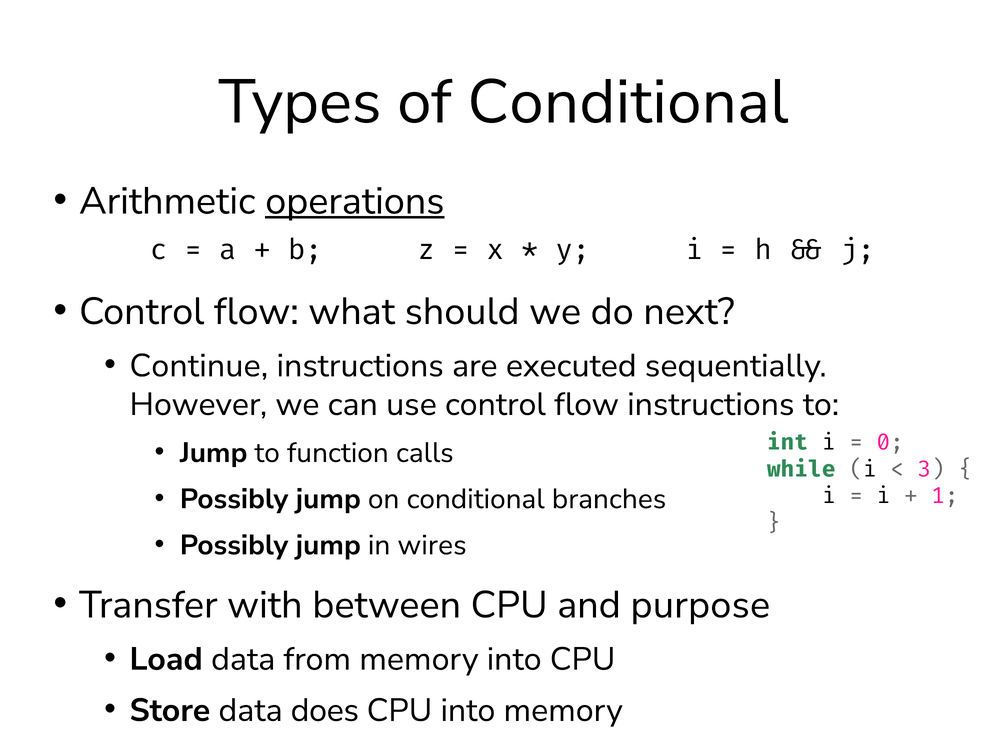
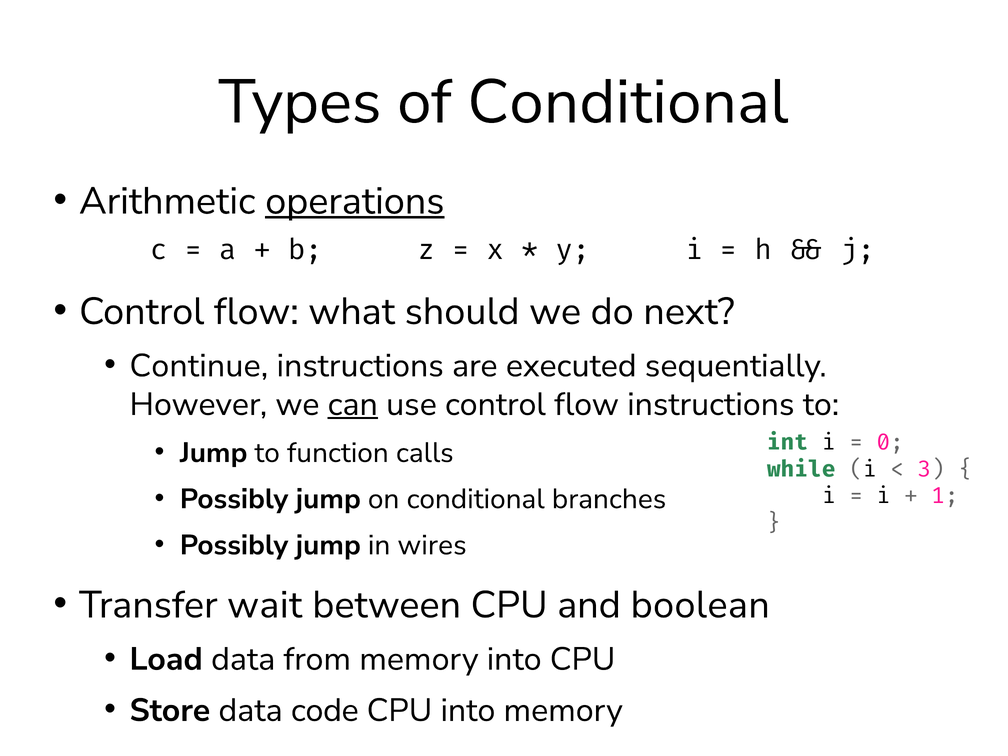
can underline: none -> present
with: with -> wait
purpose: purpose -> boolean
does: does -> code
